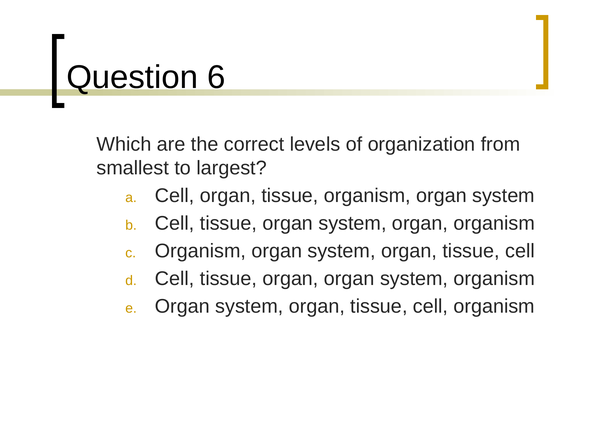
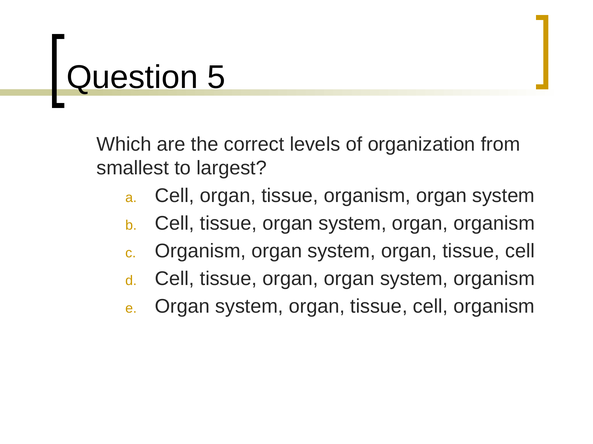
6: 6 -> 5
